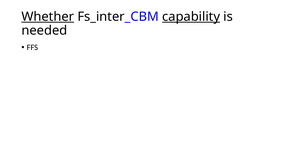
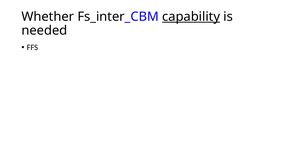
Whether underline: present -> none
